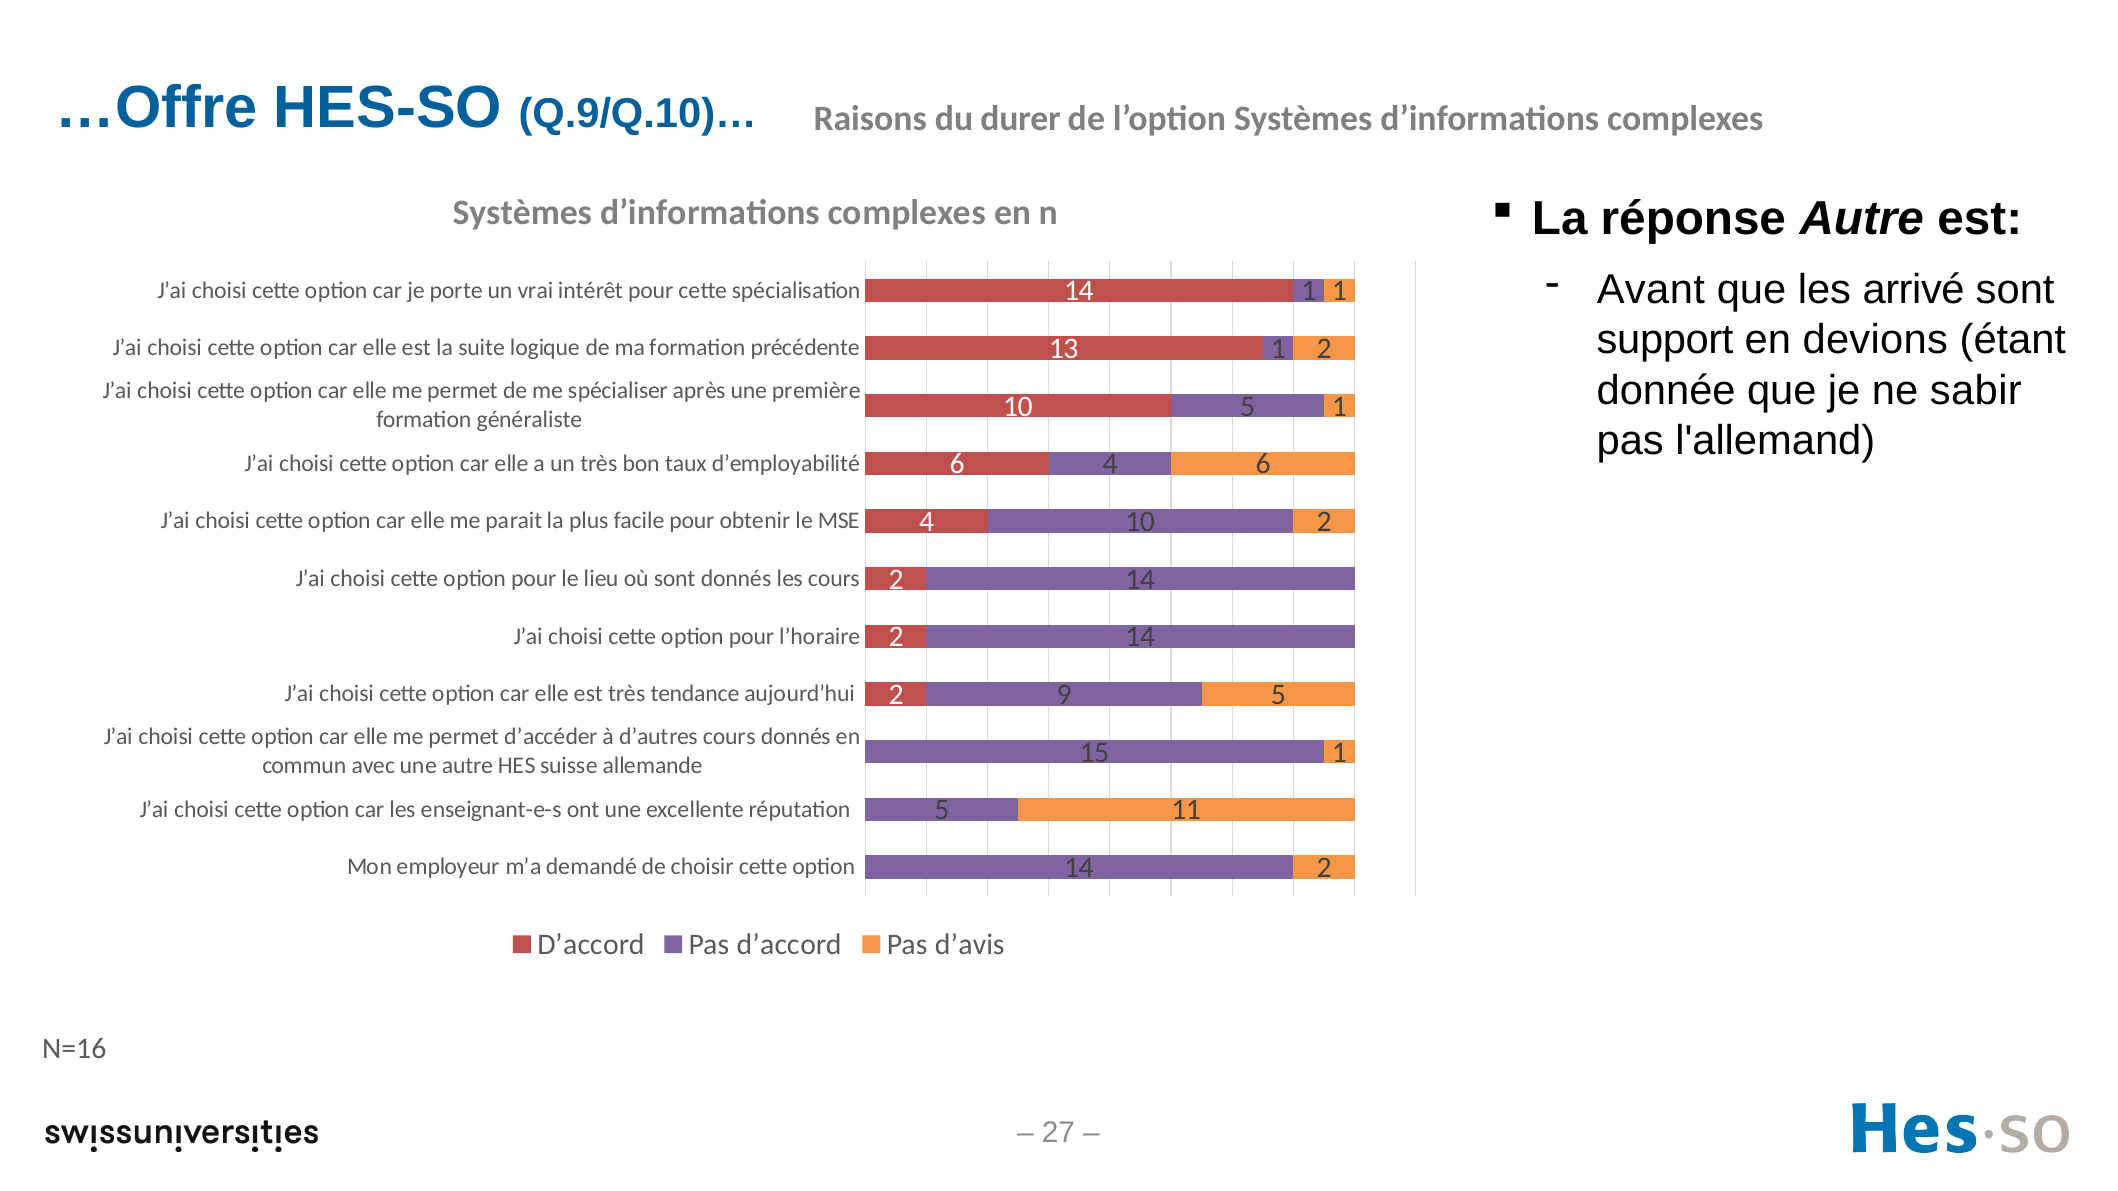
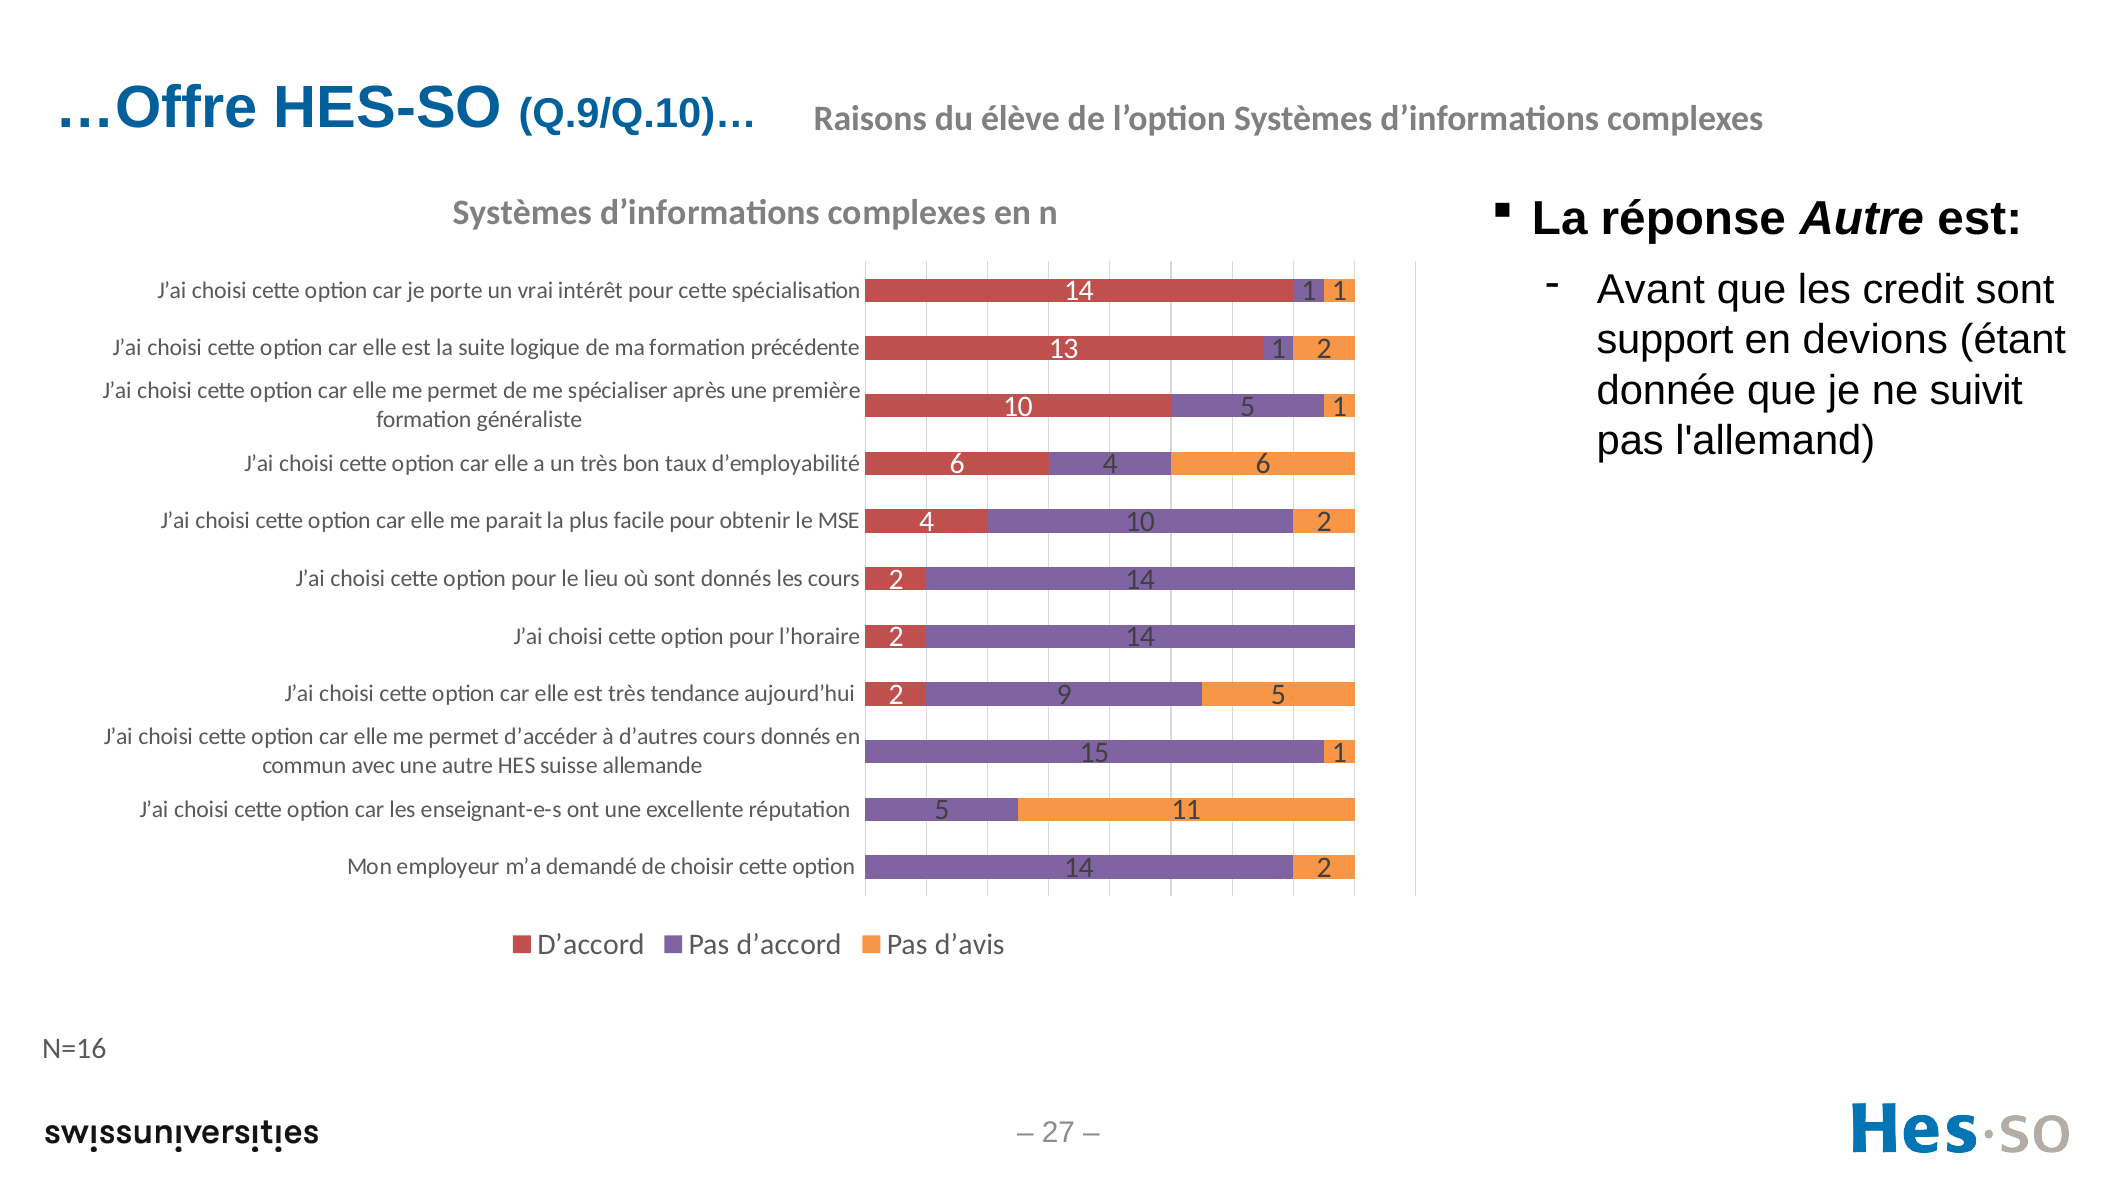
durer: durer -> élève
arrivé: arrivé -> credit
sabir: sabir -> suivit
